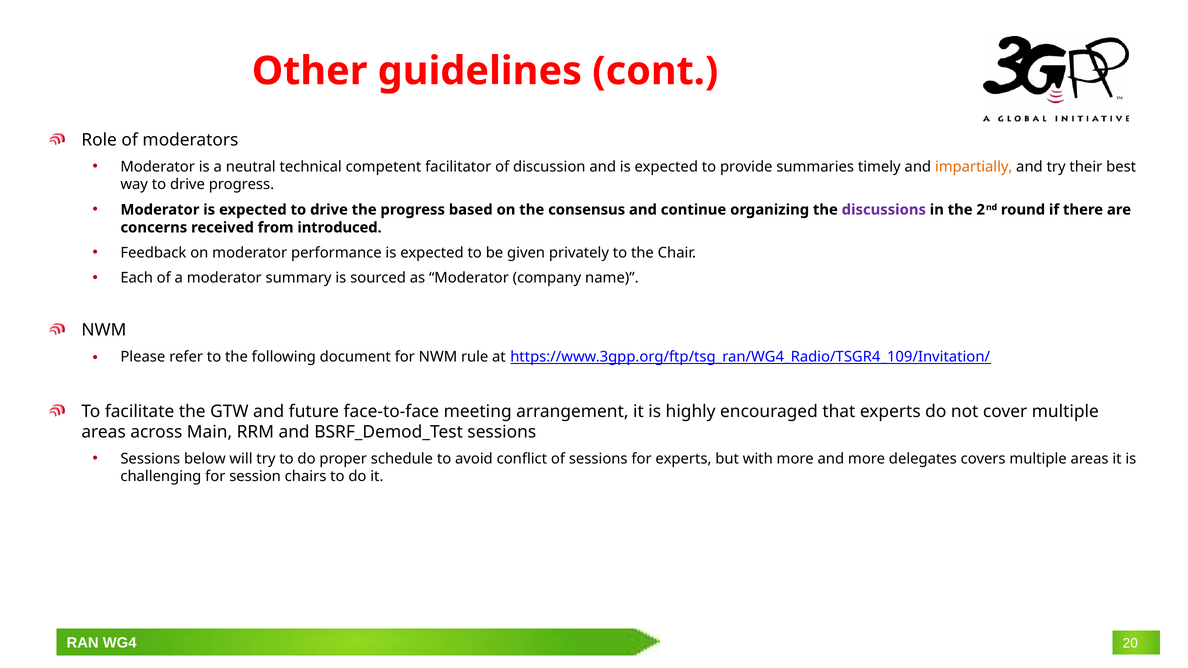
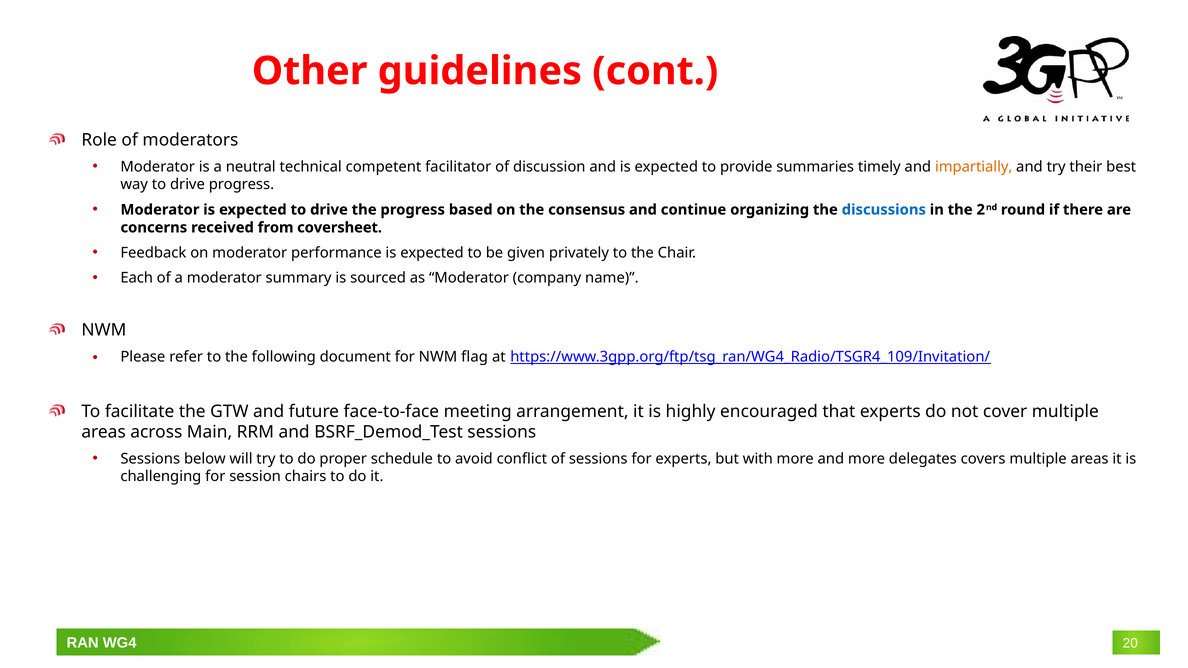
discussions colour: purple -> blue
introduced: introduced -> coversheet
rule: rule -> flag
